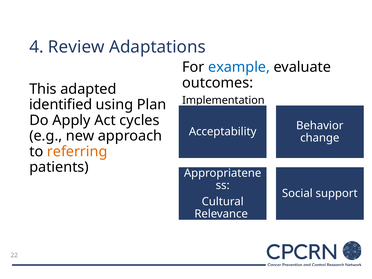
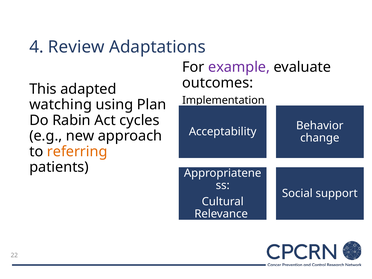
example colour: blue -> purple
identified: identified -> watching
Apply: Apply -> Rabin
